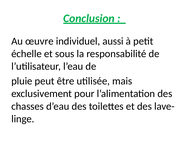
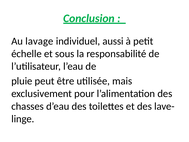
œuvre: œuvre -> lavage
